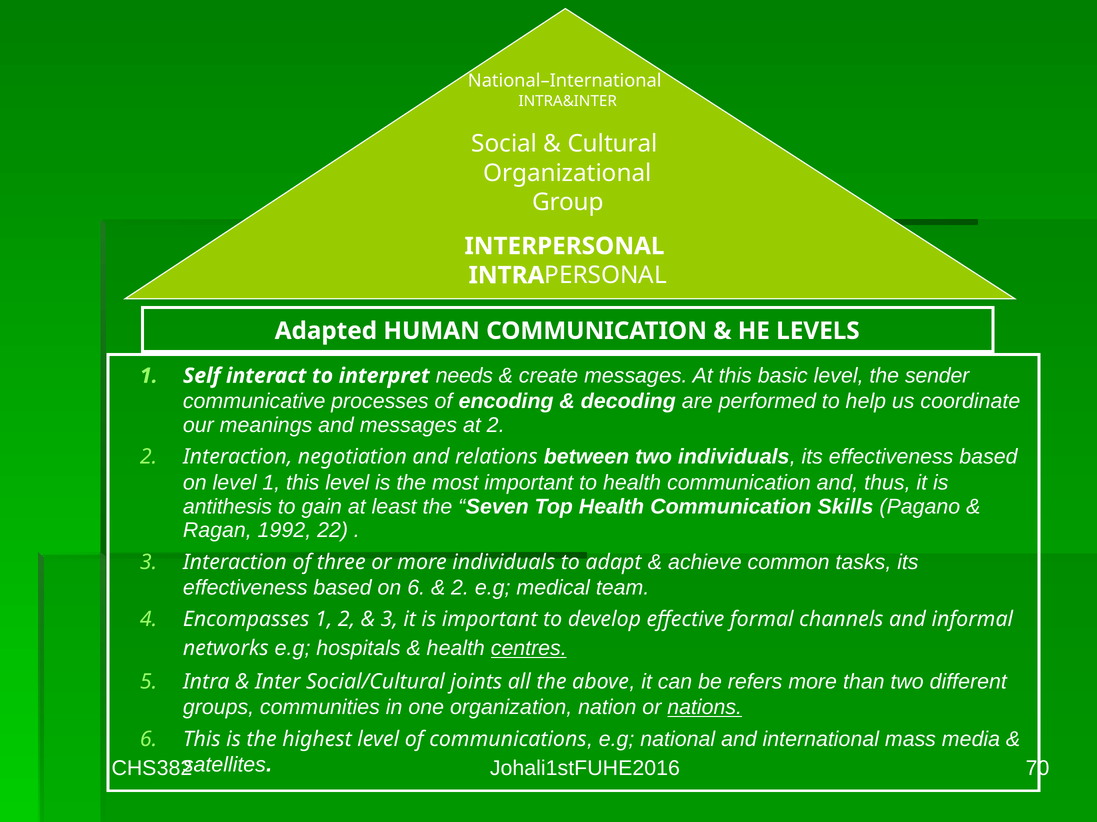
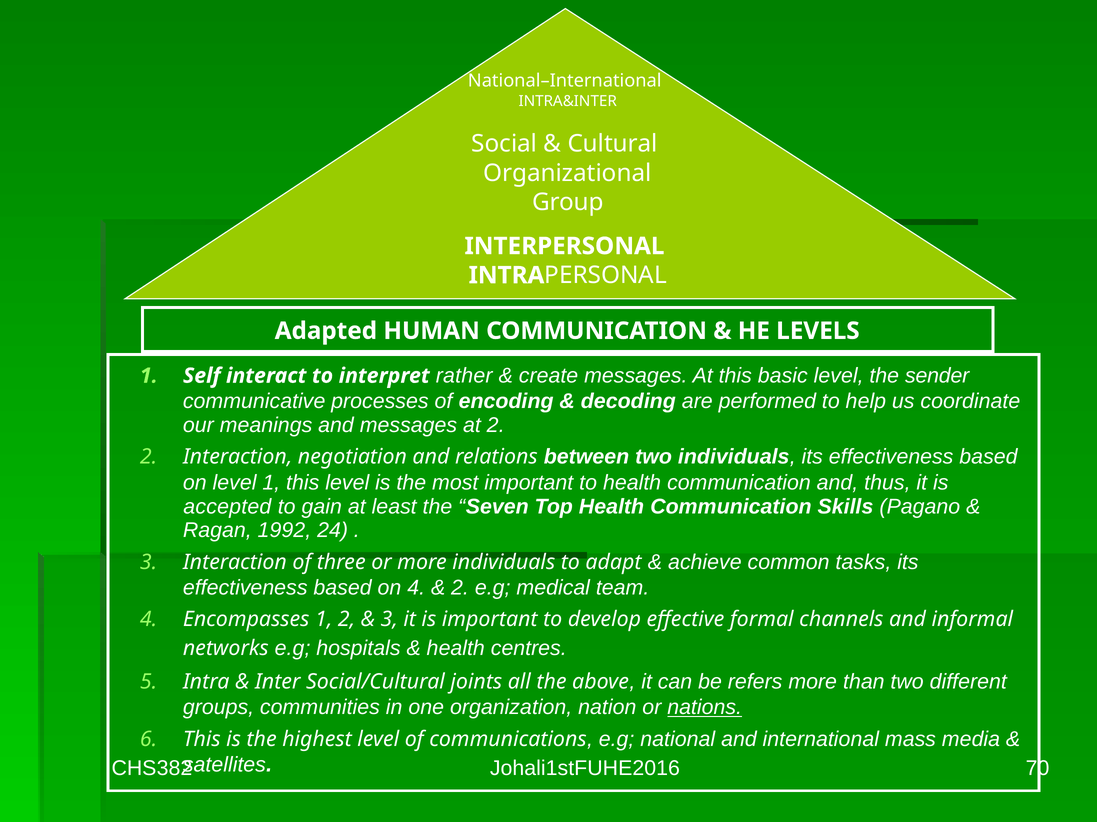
needs: needs -> rather
antithesis: antithesis -> accepted
22: 22 -> 24
on 6: 6 -> 4
centres underline: present -> none
